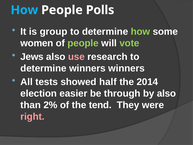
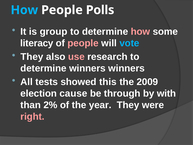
how at (140, 32) colour: light green -> pink
women: women -> literacy
people at (83, 43) colour: light green -> pink
vote colour: light green -> light blue
Jews at (32, 57): Jews -> They
half: half -> this
2014: 2014 -> 2009
easier: easier -> cause
by also: also -> with
tend: tend -> year
